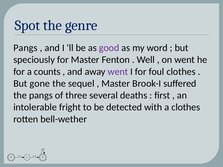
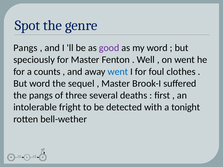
went at (118, 72) colour: purple -> blue
But gone: gone -> word
a clothes: clothes -> tonight
